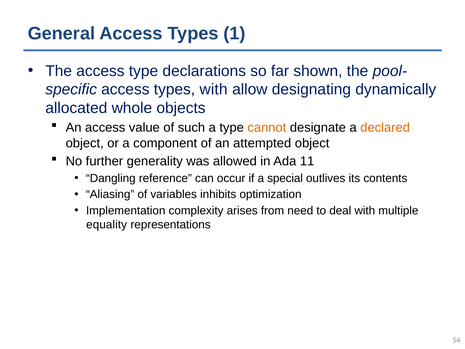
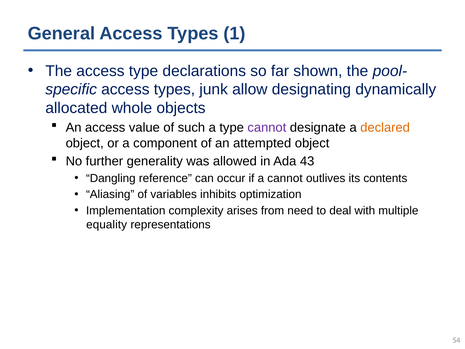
types with: with -> junk
cannot at (267, 127) colour: orange -> purple
11: 11 -> 43
a special: special -> cannot
